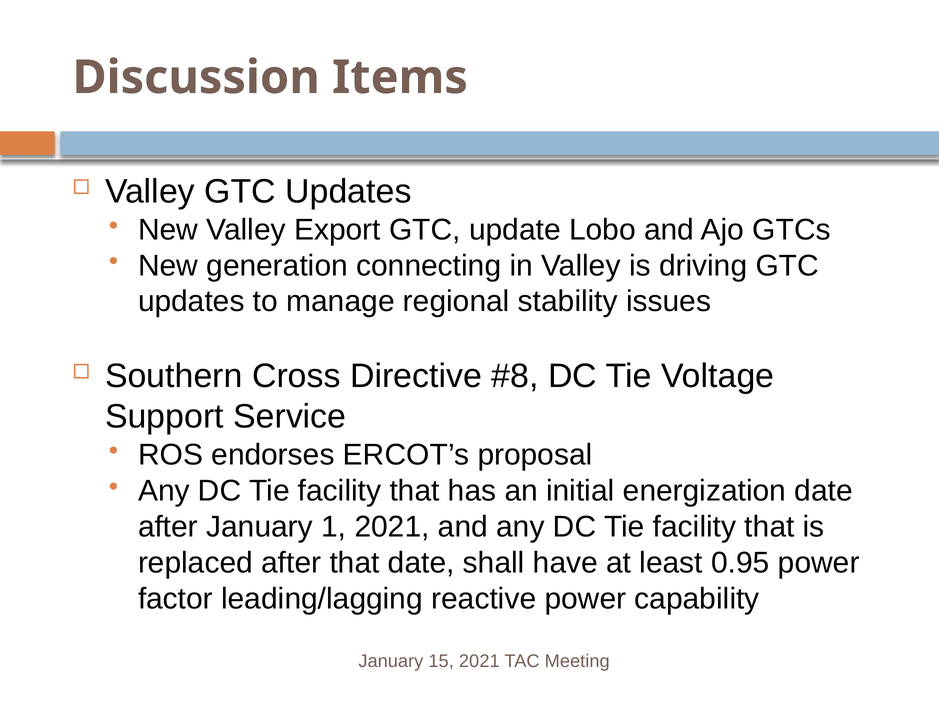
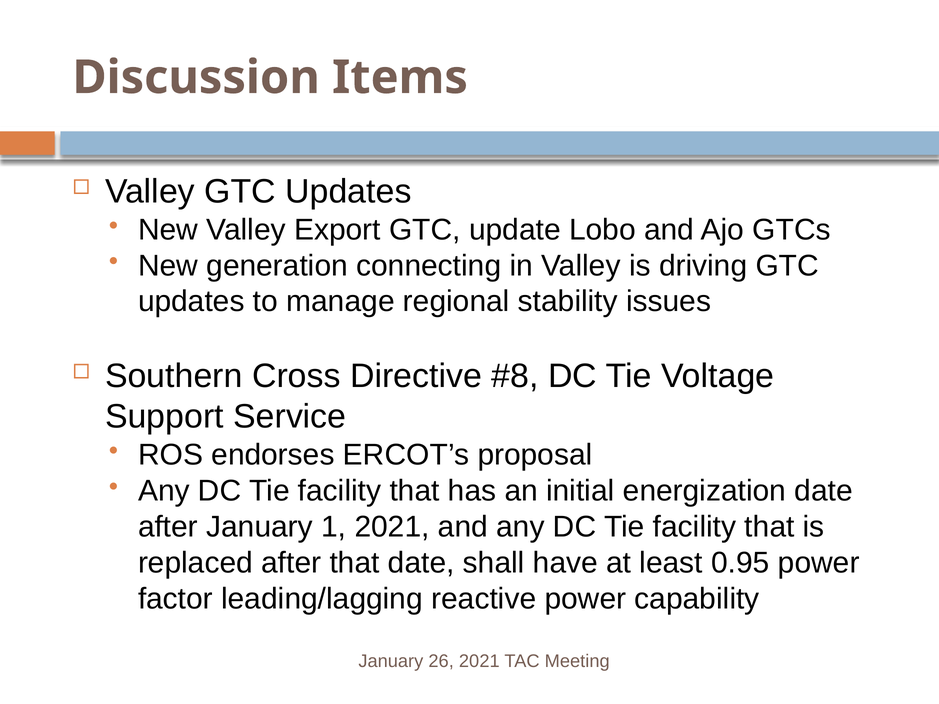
15: 15 -> 26
